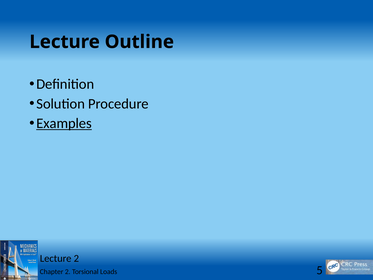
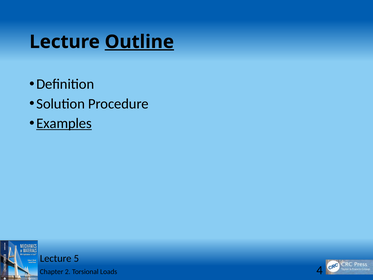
Outline underline: none -> present
Lecture 2: 2 -> 5
5: 5 -> 4
